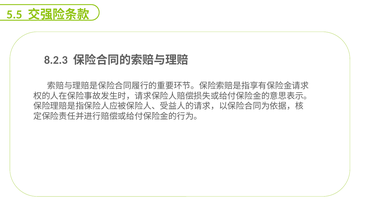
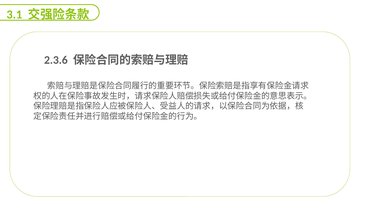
5.5: 5.5 -> 3.1
8.2.3: 8.2.3 -> 2.3.6
